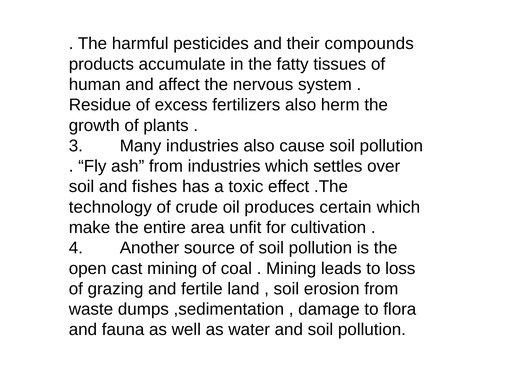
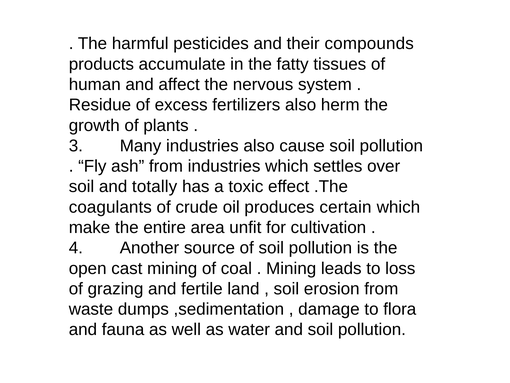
fishes: fishes -> totally
technology: technology -> coagulants
